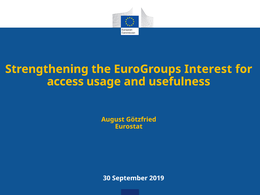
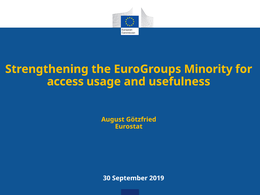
Interest: Interest -> Minority
